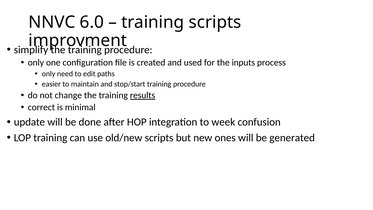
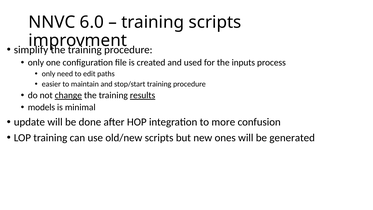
change underline: none -> present
correct: correct -> models
week: week -> more
